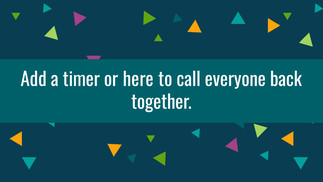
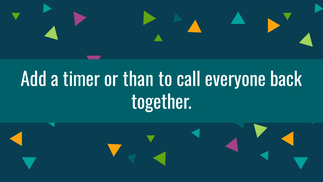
here: here -> than
